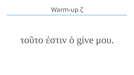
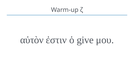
τοῦτο: τοῦτο -> αὐτὸν
